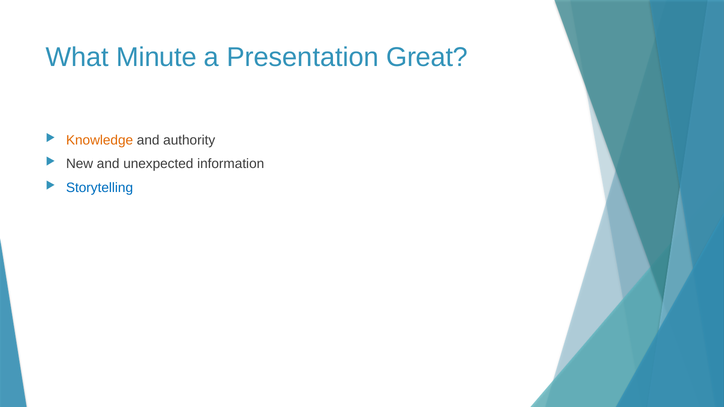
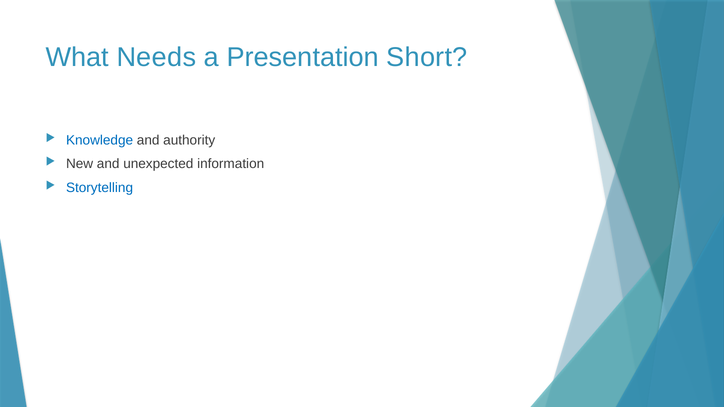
Minute: Minute -> Needs
Great: Great -> Short
Knowledge colour: orange -> blue
